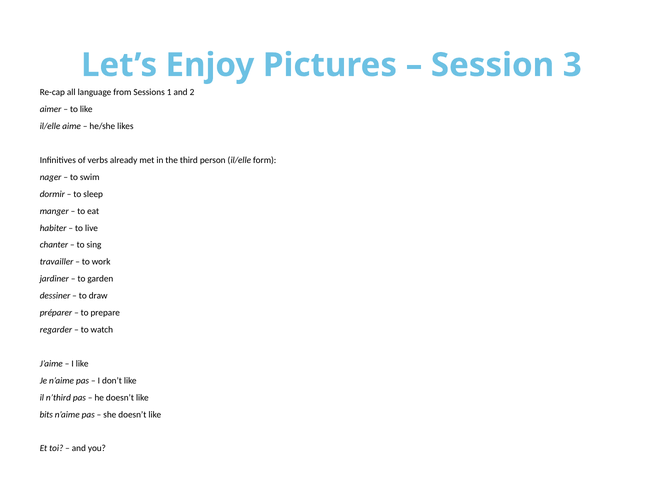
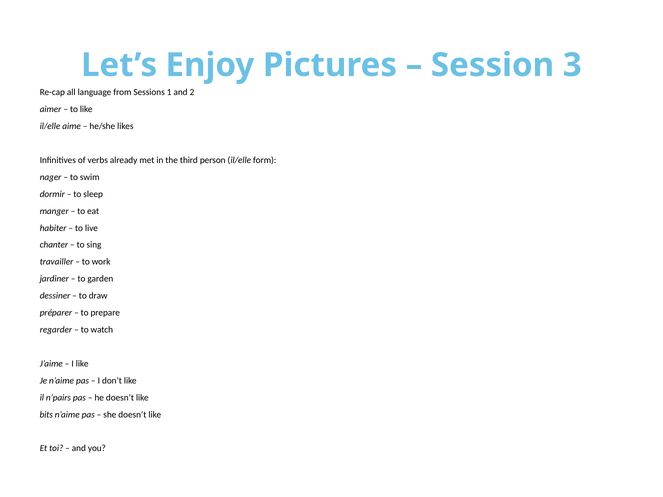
n’third: n’third -> n’pairs
